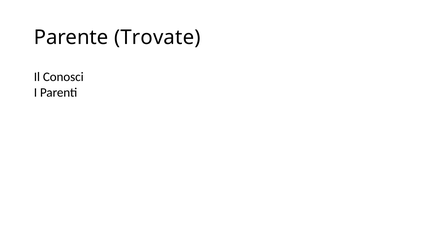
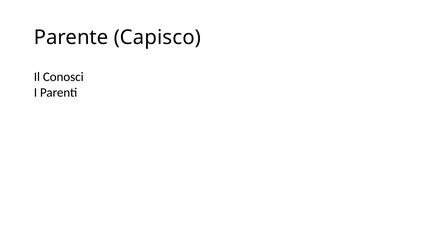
Trovate: Trovate -> Capisco
